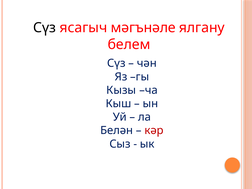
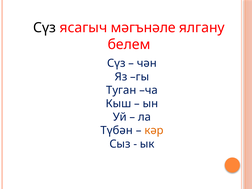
Кызы: Кызы -> Туган
Белән: Белән -> Түбән
кәр colour: red -> orange
